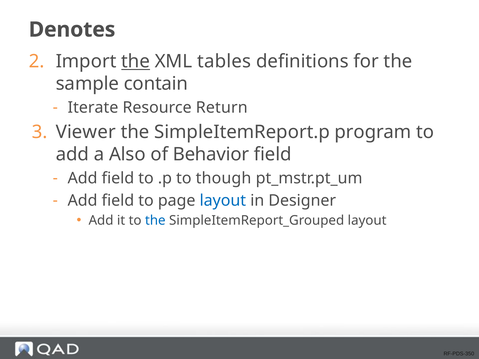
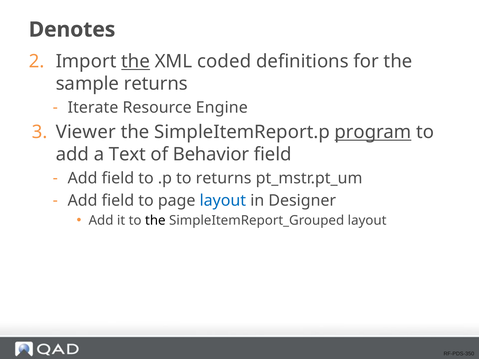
tables: tables -> coded
sample contain: contain -> returns
Return: Return -> Engine
program underline: none -> present
Also: Also -> Text
to though: though -> returns
the at (155, 221) colour: blue -> black
